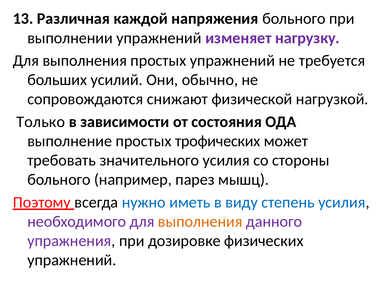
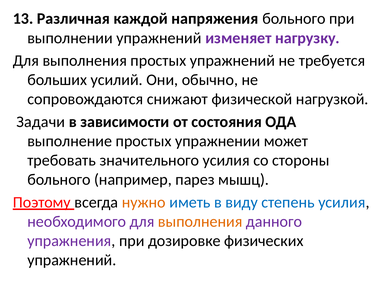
Только: Только -> Задачи
трофических: трофических -> упражнении
нужно colour: blue -> orange
